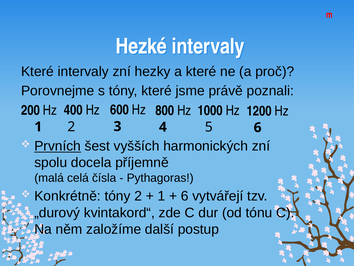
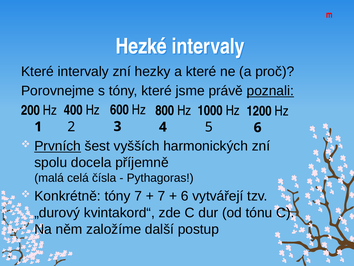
poznali underline: none -> present
tóny 2: 2 -> 7
1 at (161, 196): 1 -> 7
